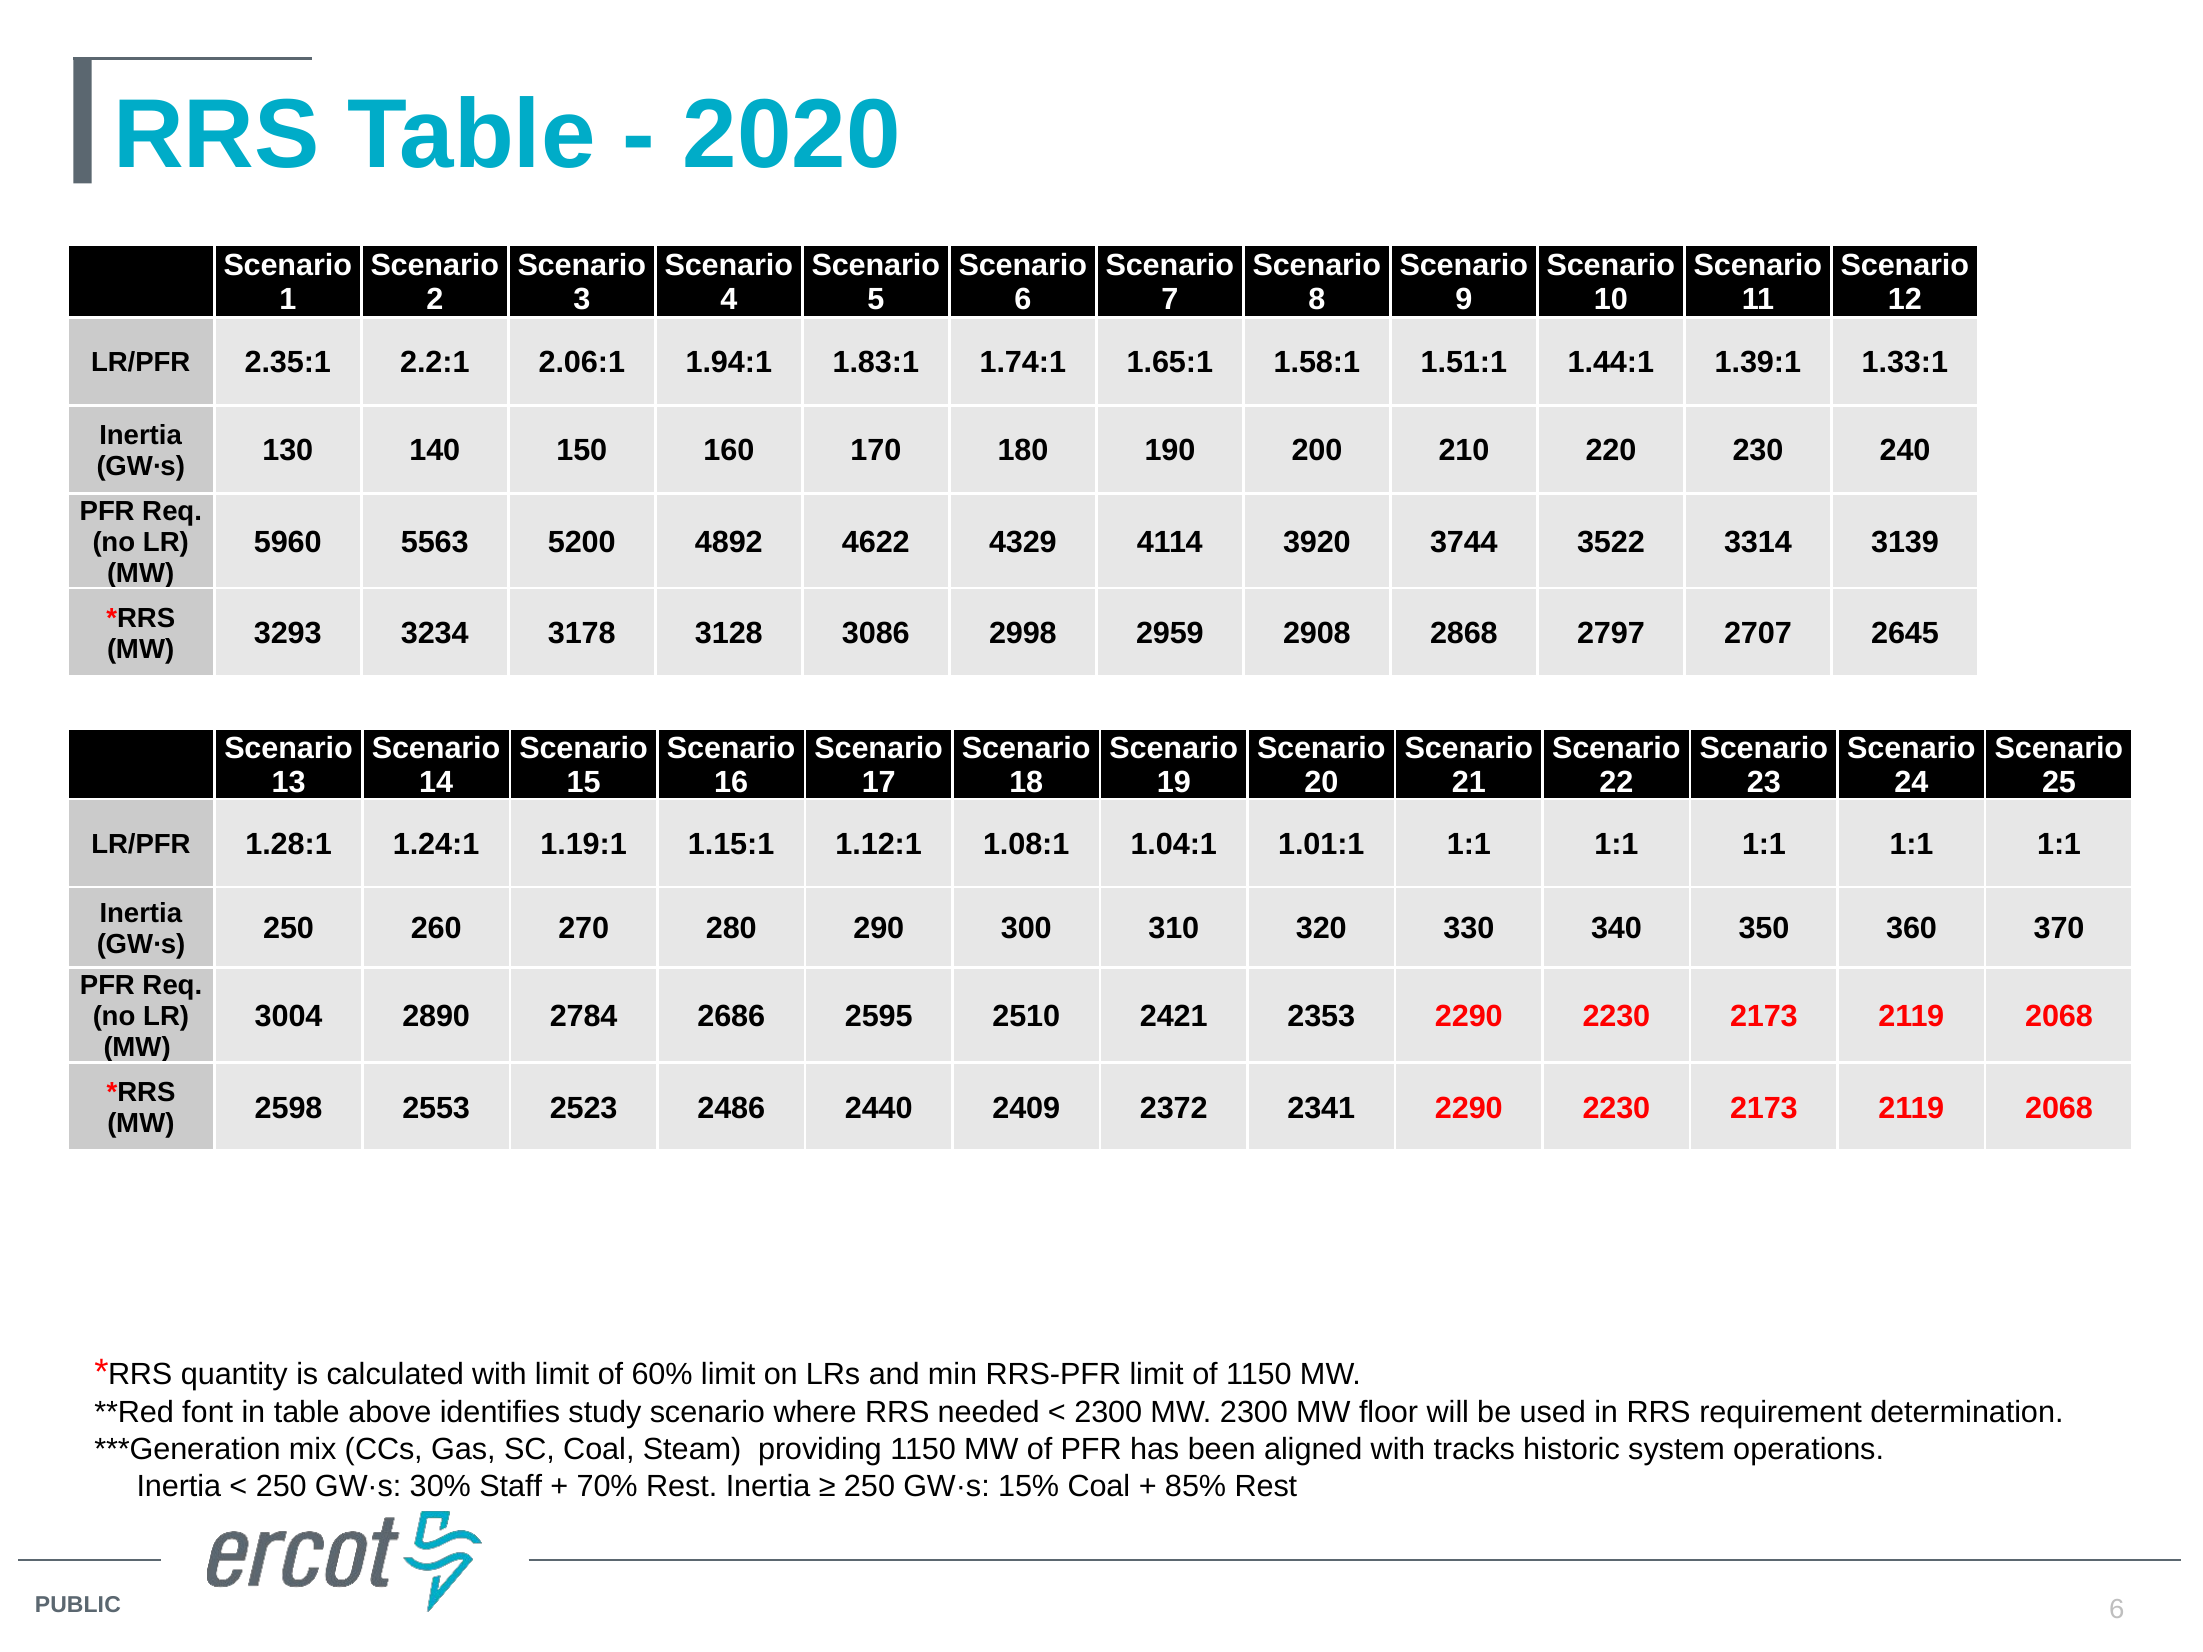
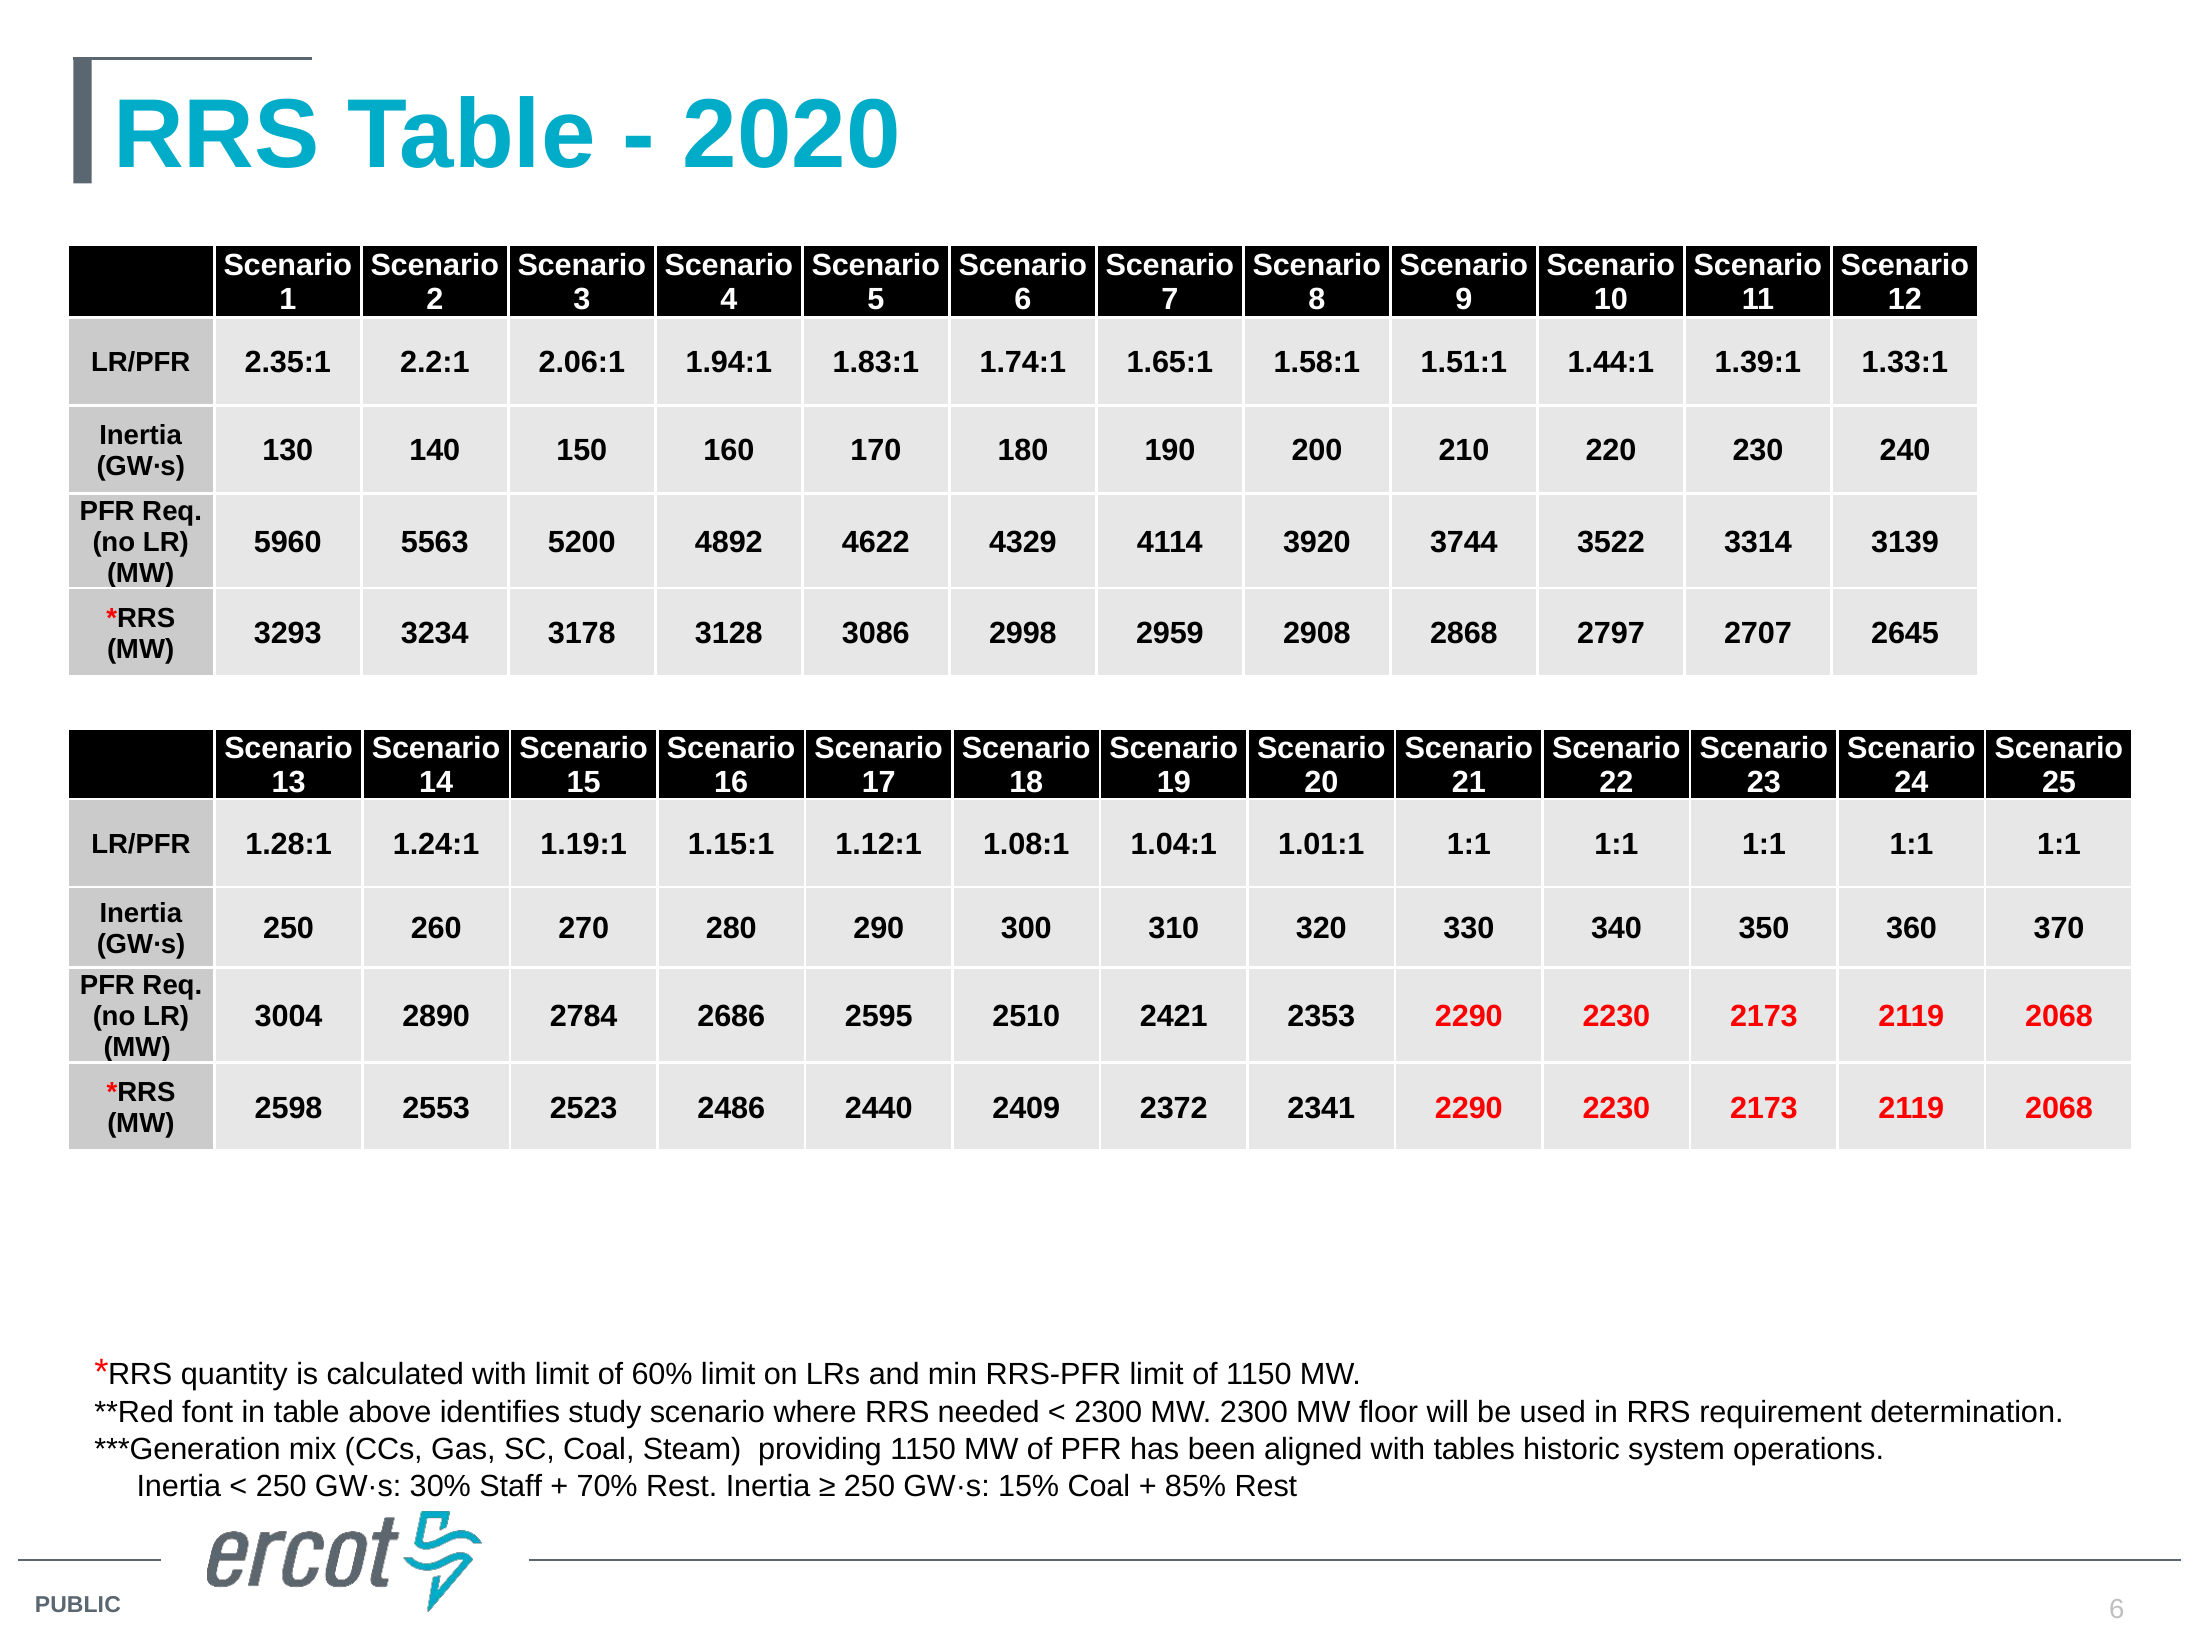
tracks: tracks -> tables
